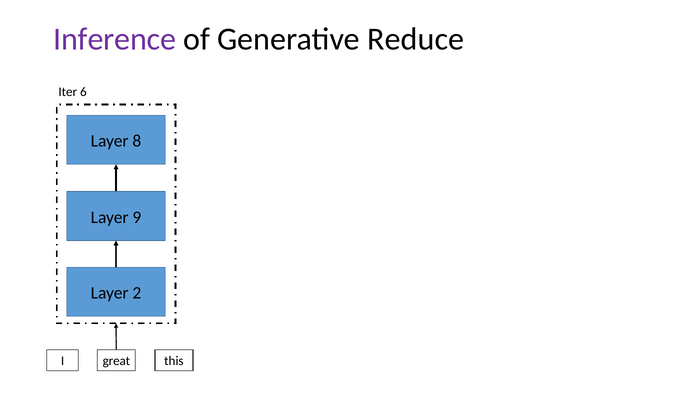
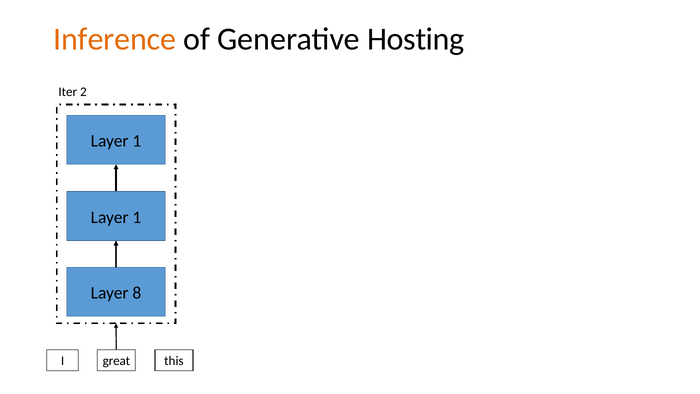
Inference colour: purple -> orange
Reduce: Reduce -> Hosting
6: 6 -> 2
8 at (137, 141): 8 -> 1
9 at (137, 217): 9 -> 1
2: 2 -> 8
